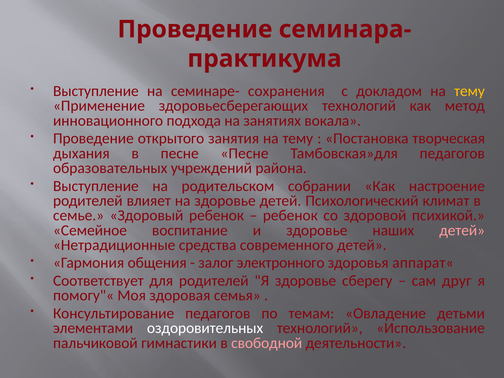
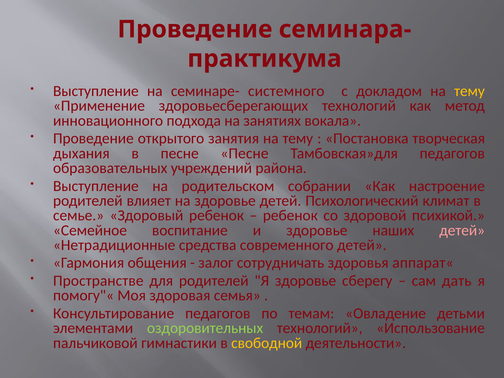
сохранения: сохранения -> системного
электронного: электронного -> сотрудничать
Соответствует: Соответствует -> Пространстве
друг: друг -> дать
оздоровительных colour: white -> light green
свободной colour: pink -> yellow
